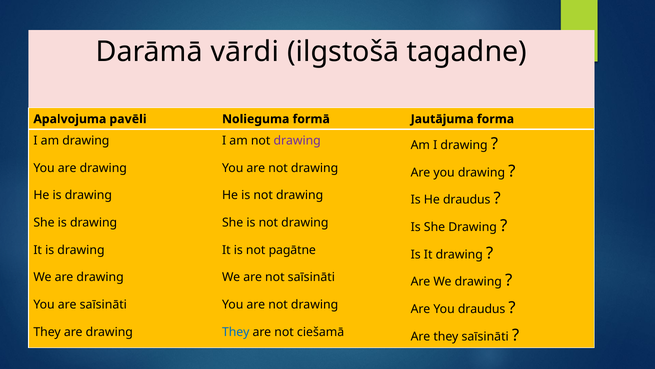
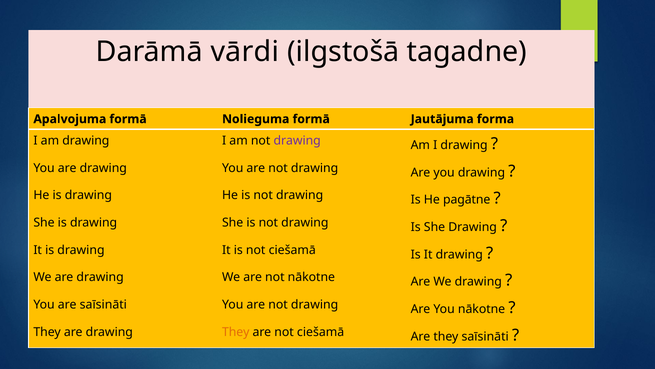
Apalvojuma pavēli: pavēli -> formā
He draudus: draudus -> pagātne
is not pagātne: pagātne -> ciešamā
not saīsināti: saīsināti -> nākotne
You draudus: draudus -> nākotne
They at (236, 332) colour: blue -> orange
